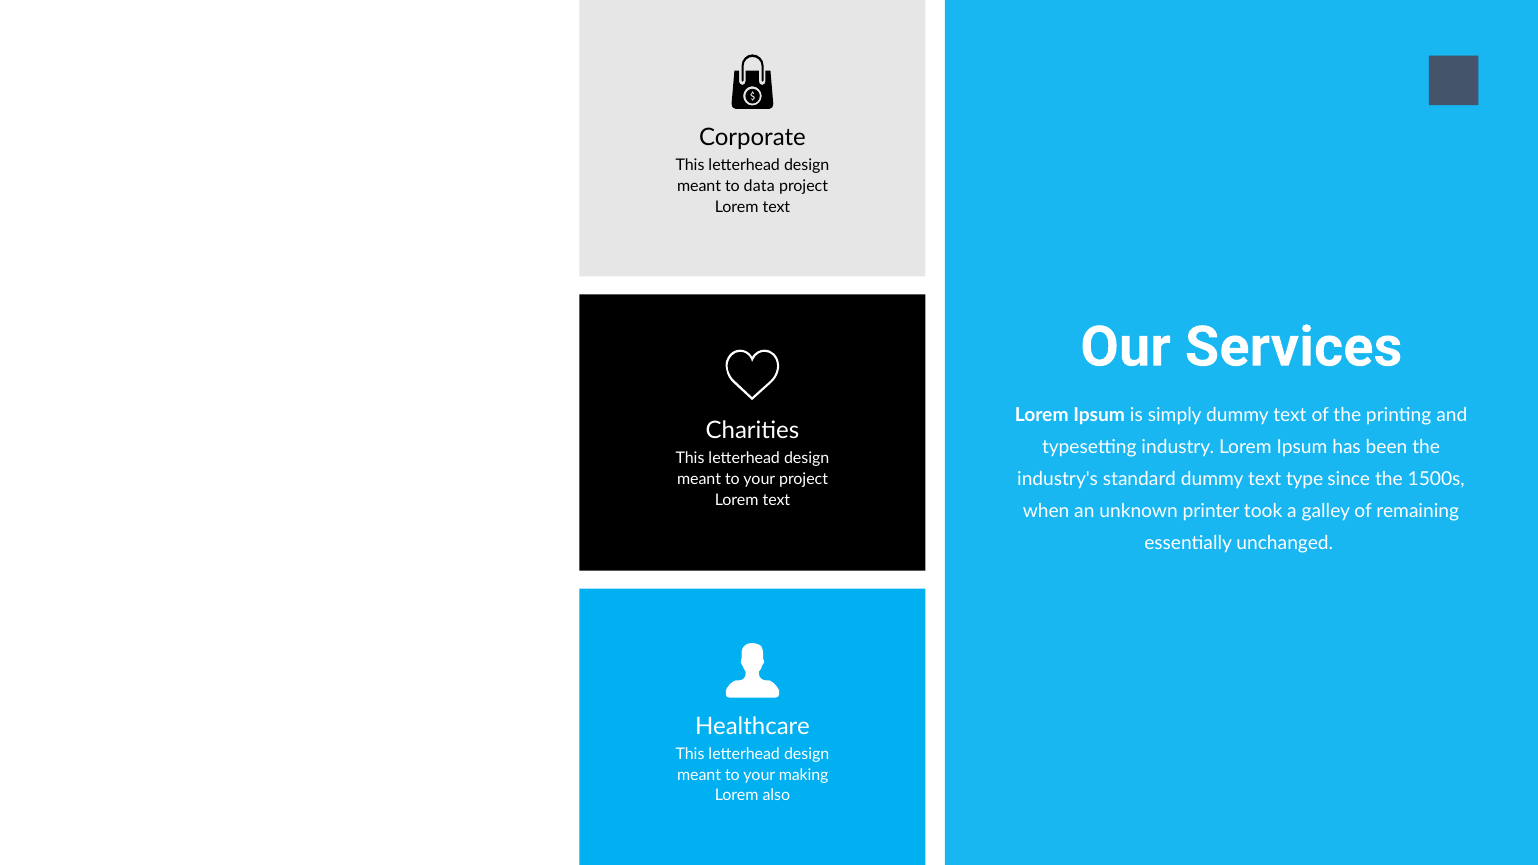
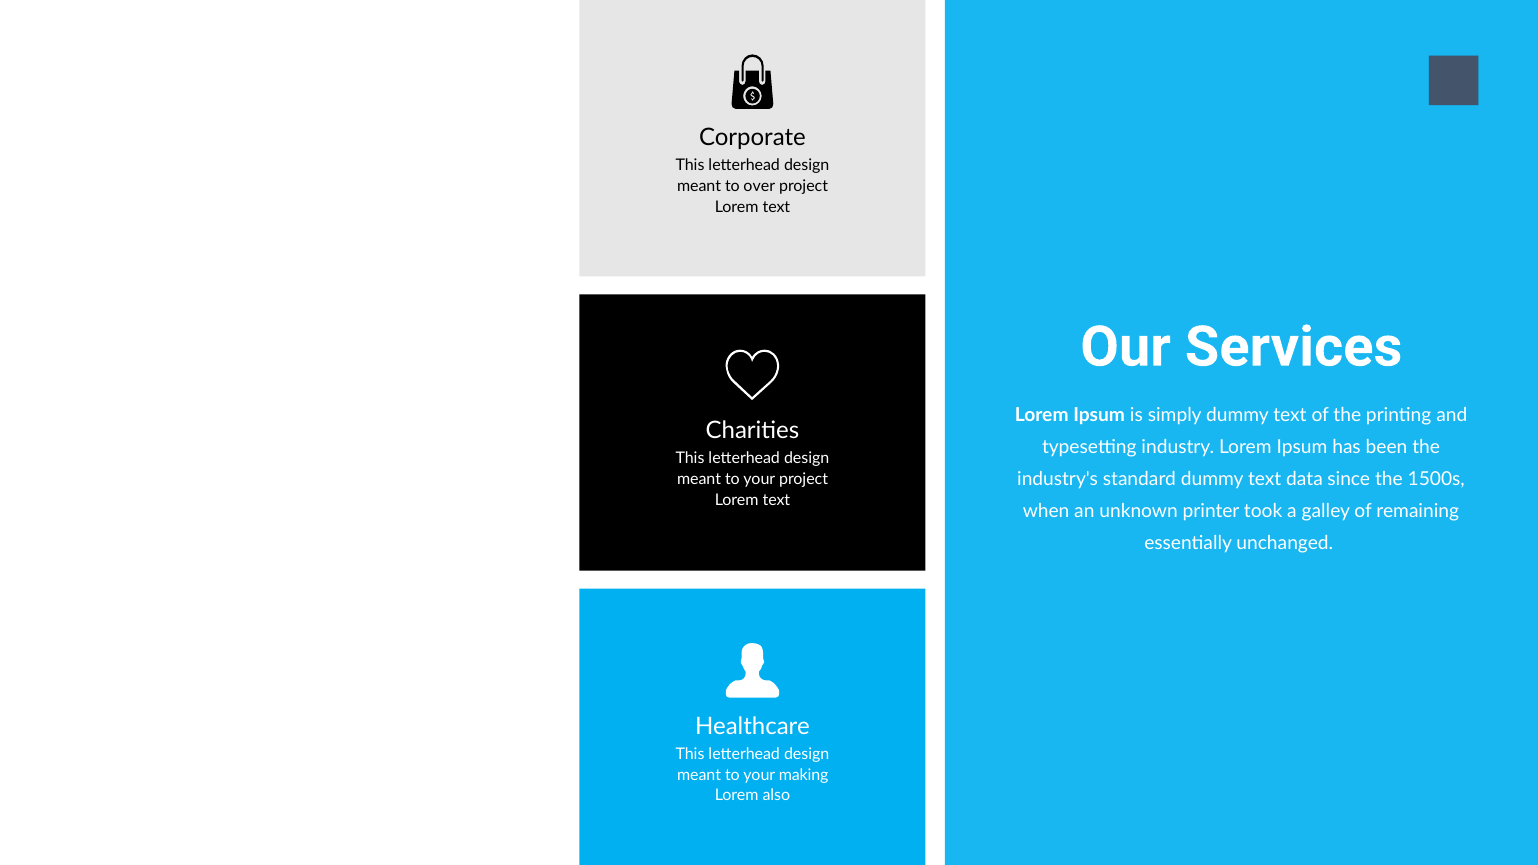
data: data -> over
type: type -> data
